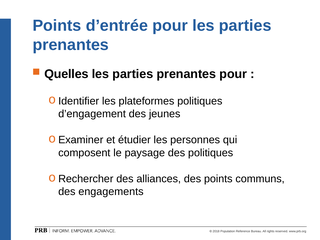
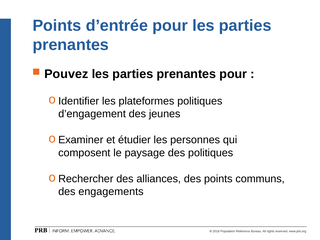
Quelles: Quelles -> Pouvez
